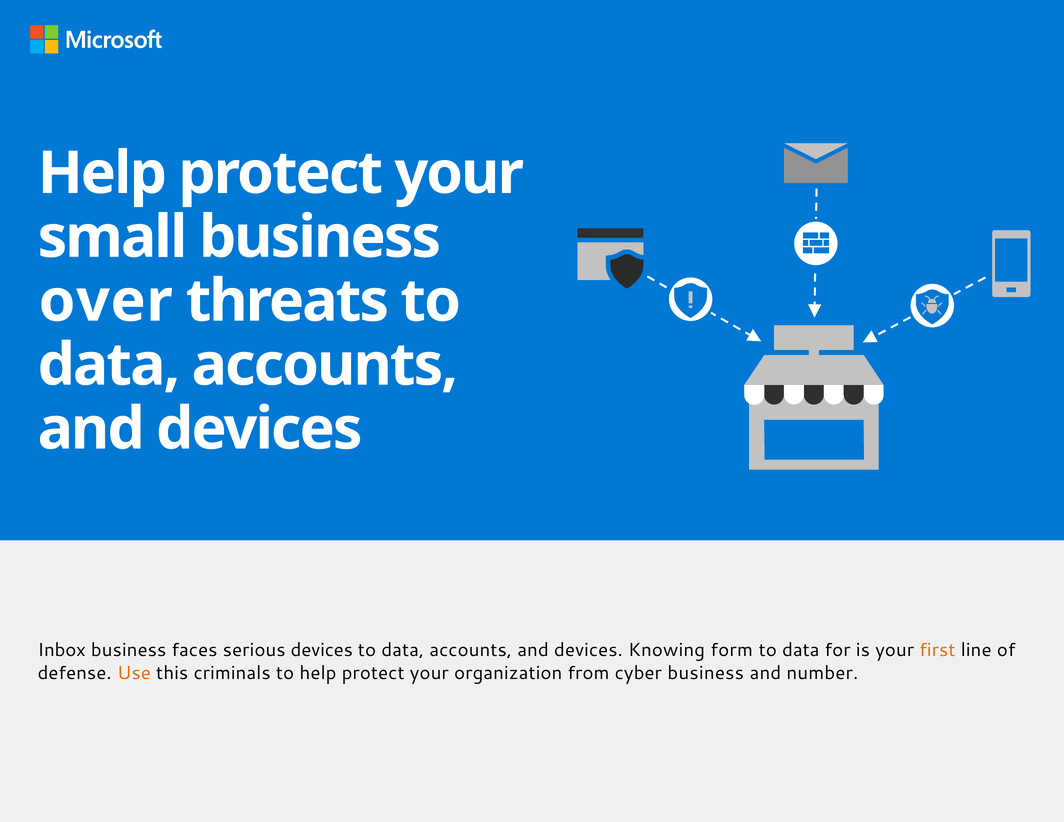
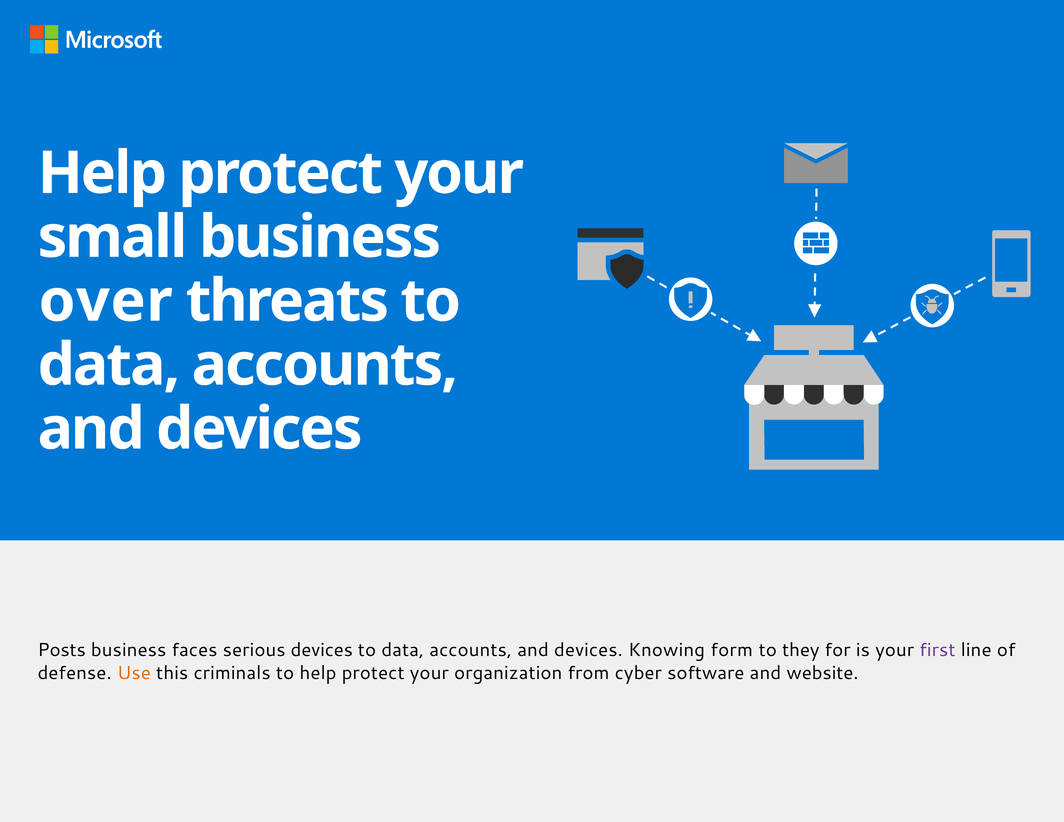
Inbox: Inbox -> Posts
data at (801, 650): data -> they
first colour: orange -> purple
cyber business: business -> software
number: number -> website
